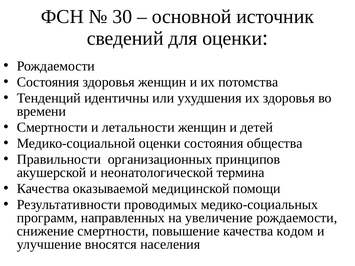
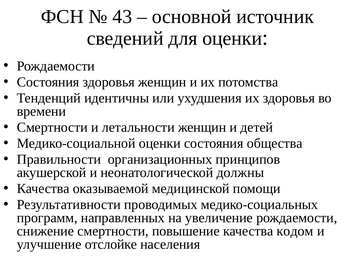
30: 30 -> 43
термина: термина -> должны
вносятся: вносятся -> отслойке
